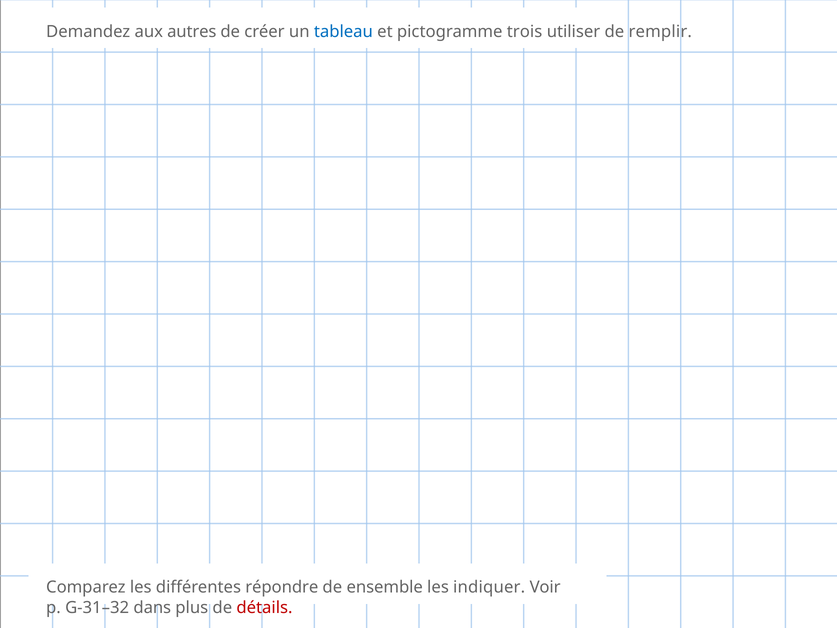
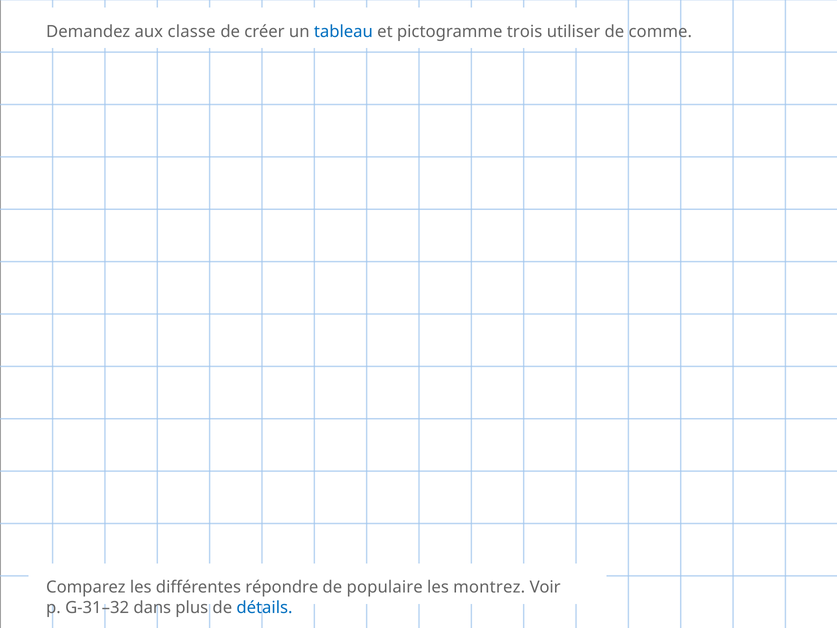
autres: autres -> classe
remplir: remplir -> comme
ensemble: ensemble -> populaire
indiquer: indiquer -> montrez
détails colour: red -> blue
